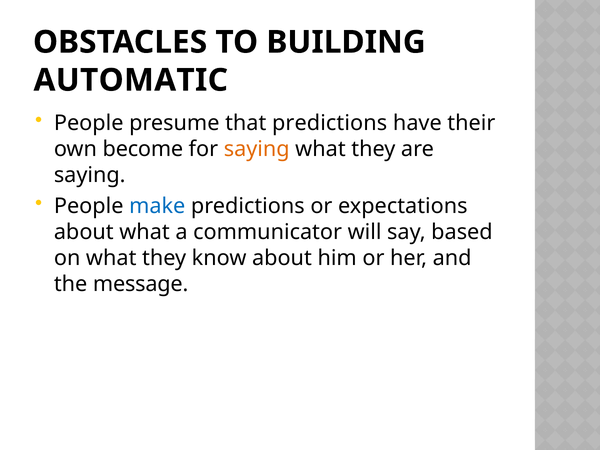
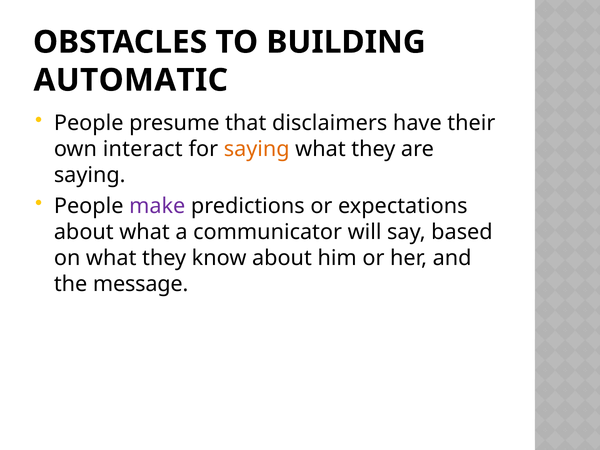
that predictions: predictions -> disclaimers
become: become -> interact
make colour: blue -> purple
